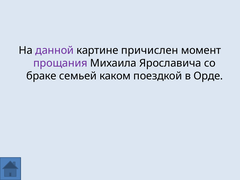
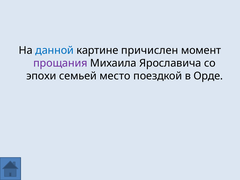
данной colour: purple -> blue
браке: браке -> эпохи
каком: каком -> место
